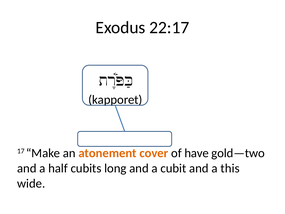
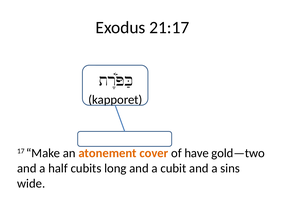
22:17: 22:17 -> 21:17
this: this -> sins
